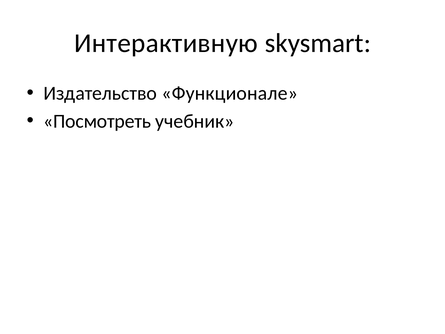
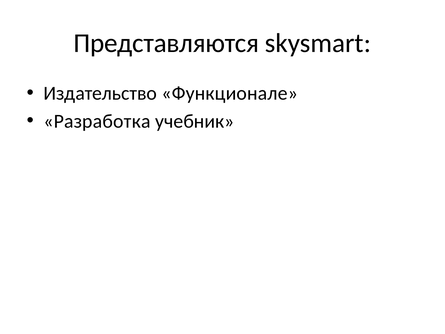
Интерактивную: Интерактивную -> Представляются
Посмотреть: Посмотреть -> Разработка
